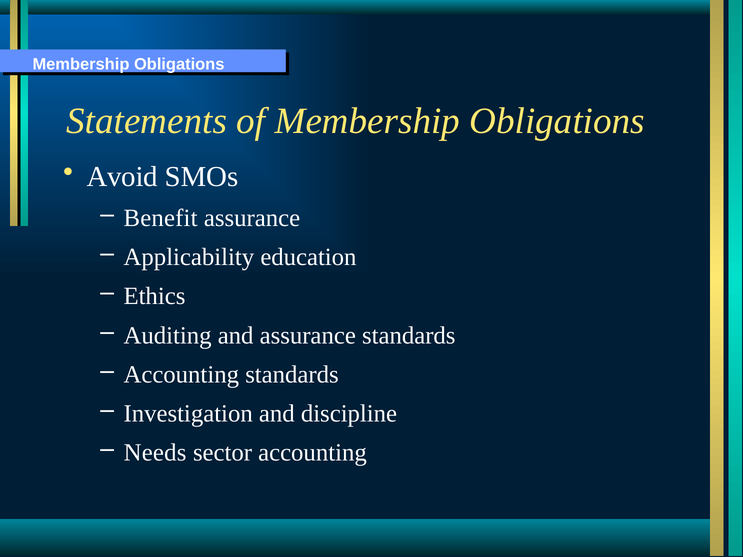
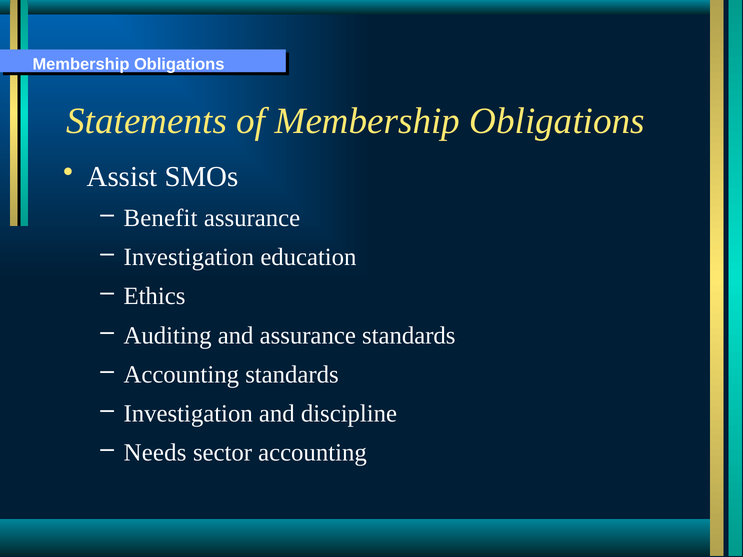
Avoid: Avoid -> Assist
Applicability at (189, 257): Applicability -> Investigation
